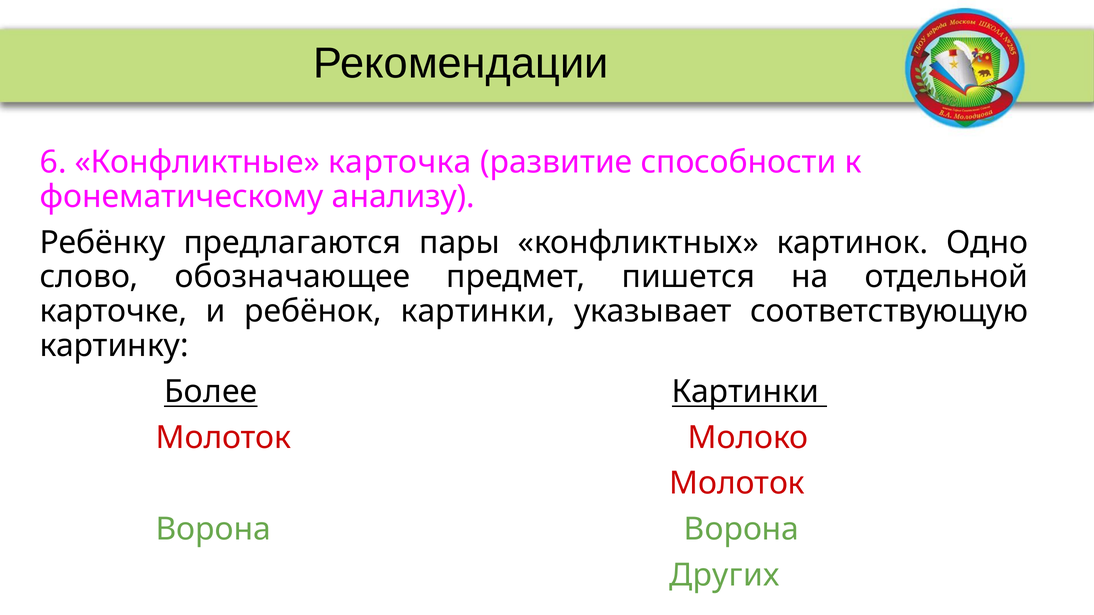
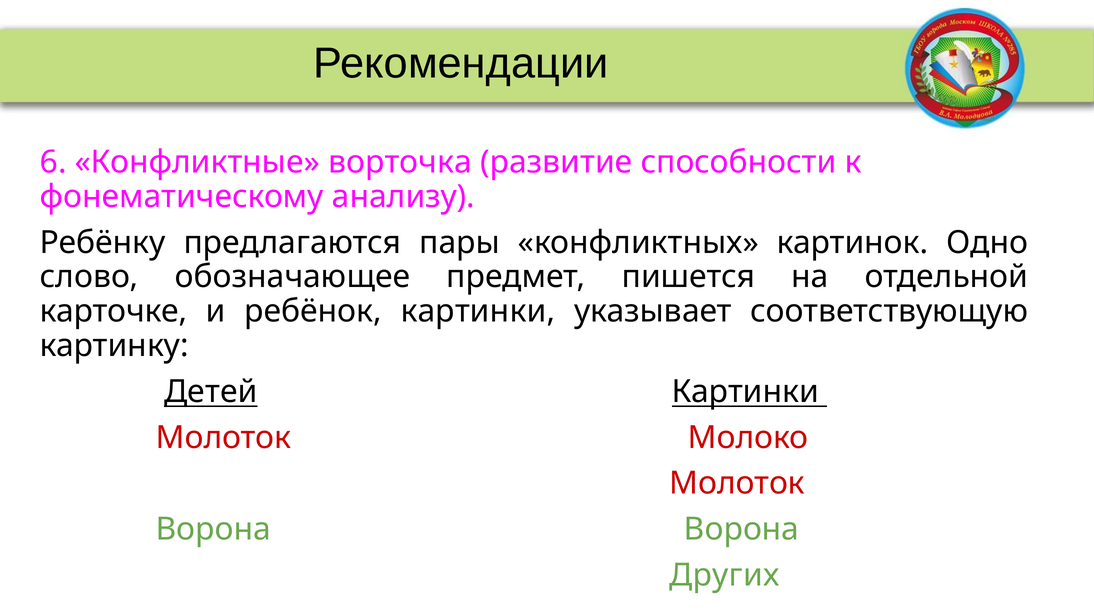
карточка: карточка -> ворточка
Более: Более -> Детей
